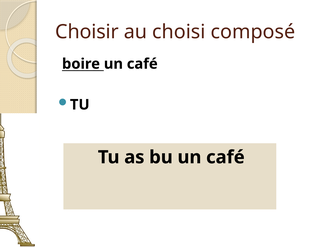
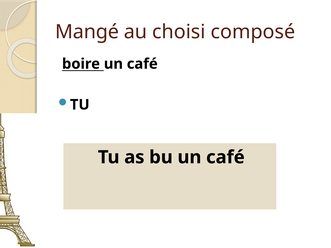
Choisir: Choisir -> Mangé
